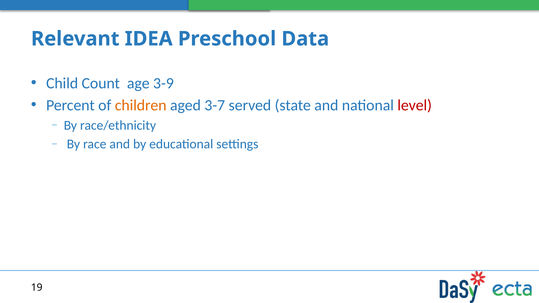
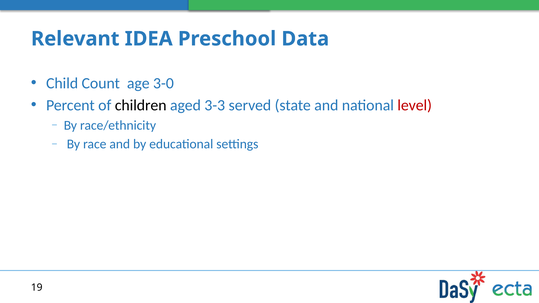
3-9: 3-9 -> 3-0
children colour: orange -> black
3-7: 3-7 -> 3-3
